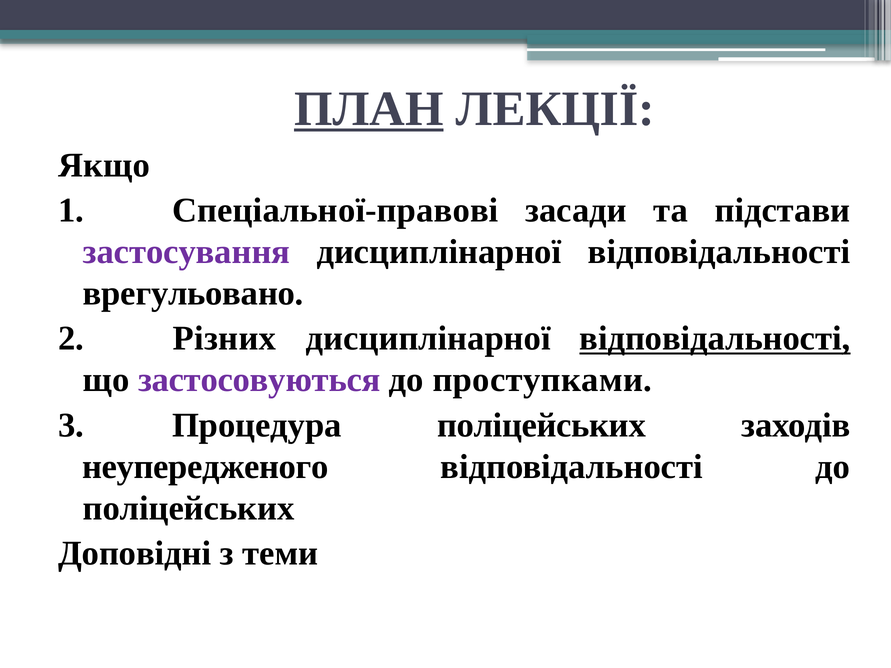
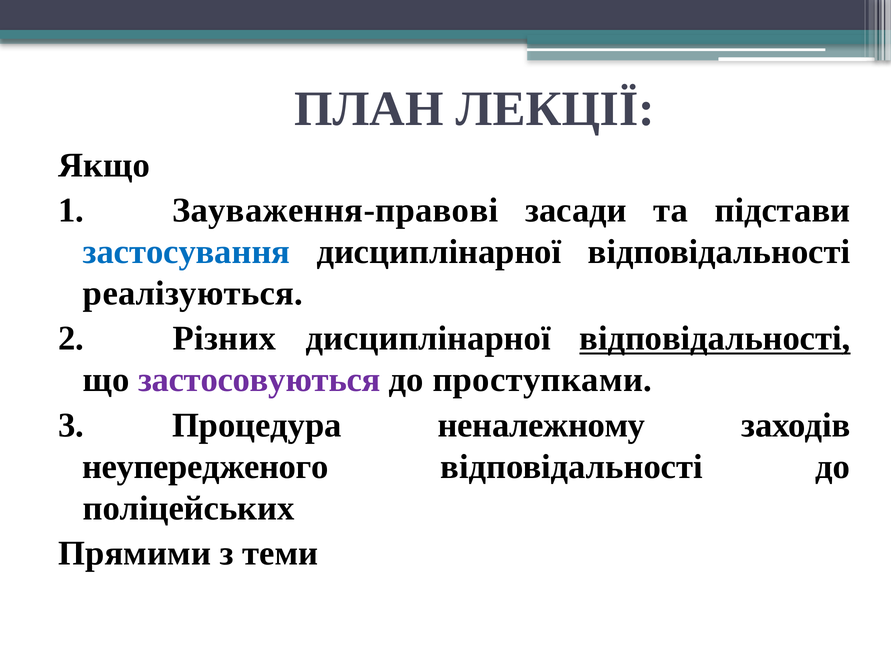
ПЛАН underline: present -> none
Спеціальної-правові: Спеціальної-правові -> Зауваження-правові
застосування colour: purple -> blue
врегульовано: врегульовано -> реалізуються
Процедура поліцейських: поліцейських -> неналежному
Доповідні: Доповідні -> Прямими
